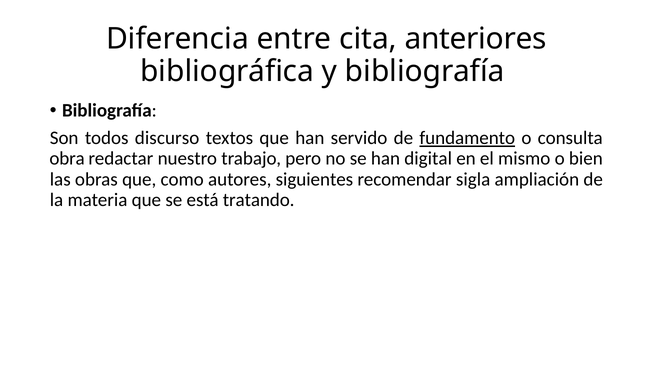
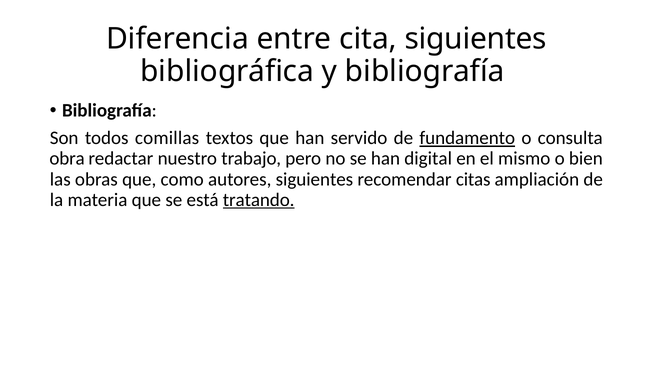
cita anteriores: anteriores -> siguientes
discurso: discurso -> comillas
sigla: sigla -> citas
tratando underline: none -> present
